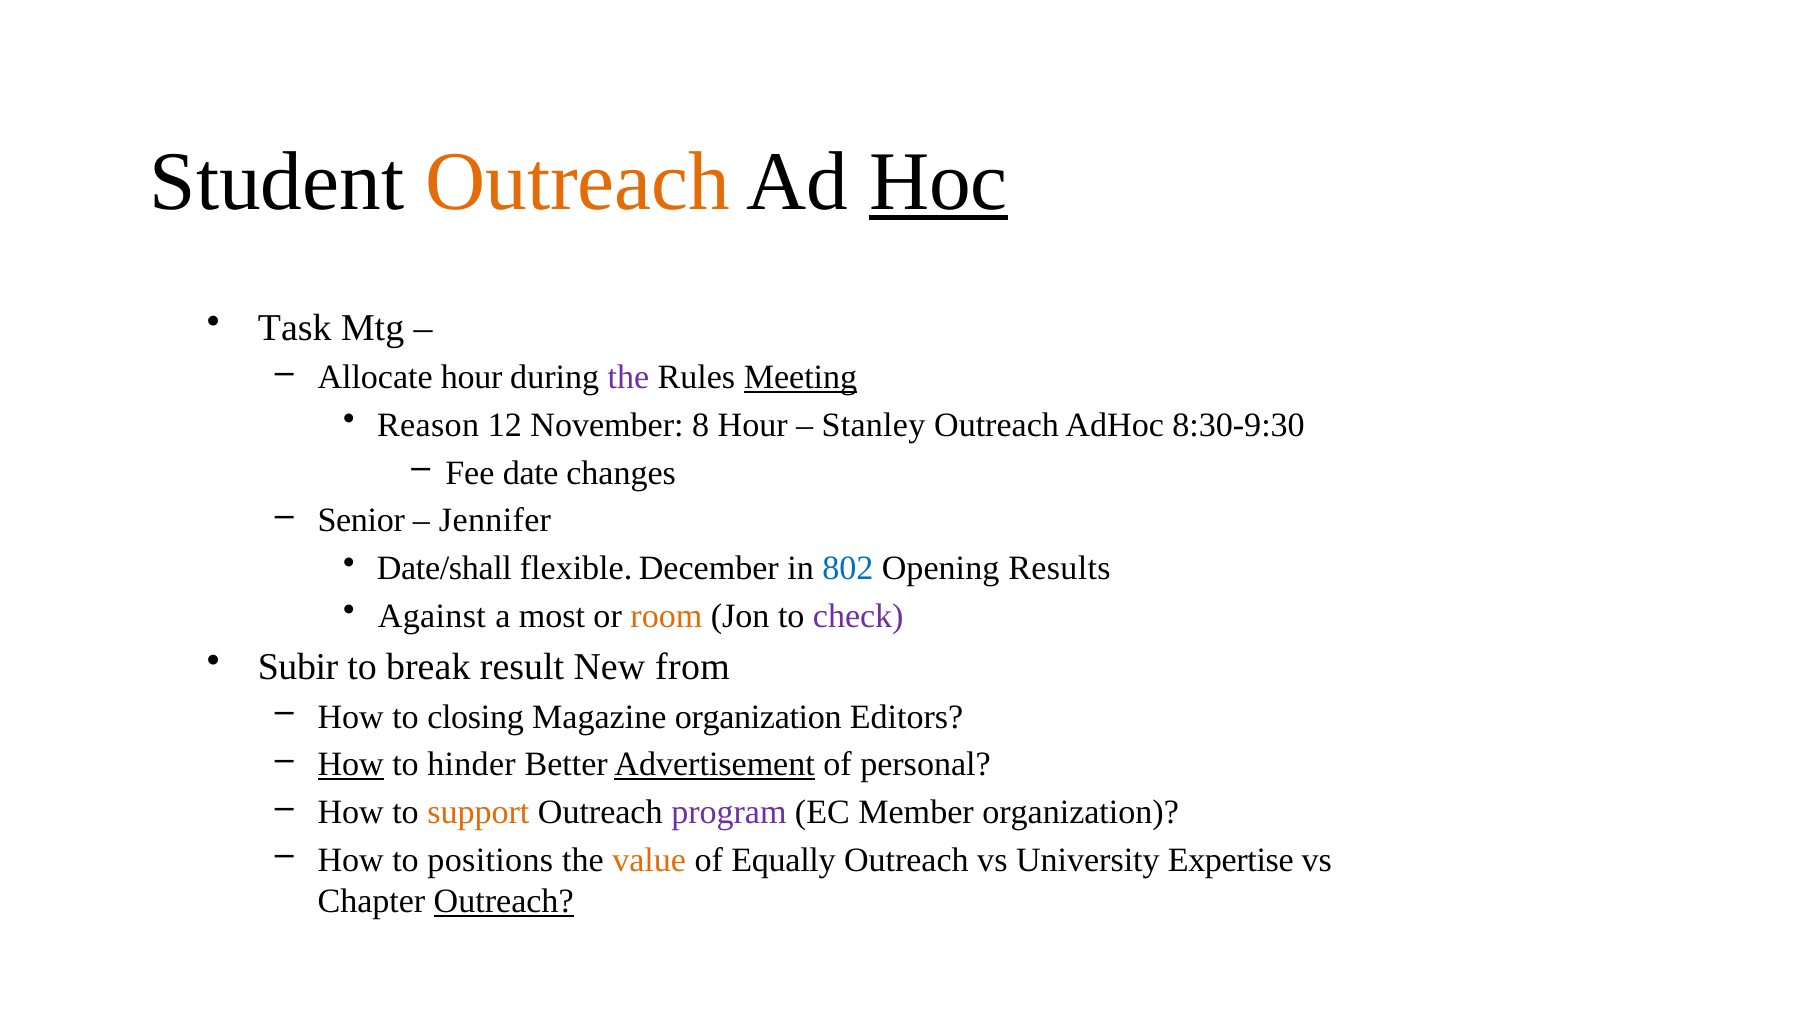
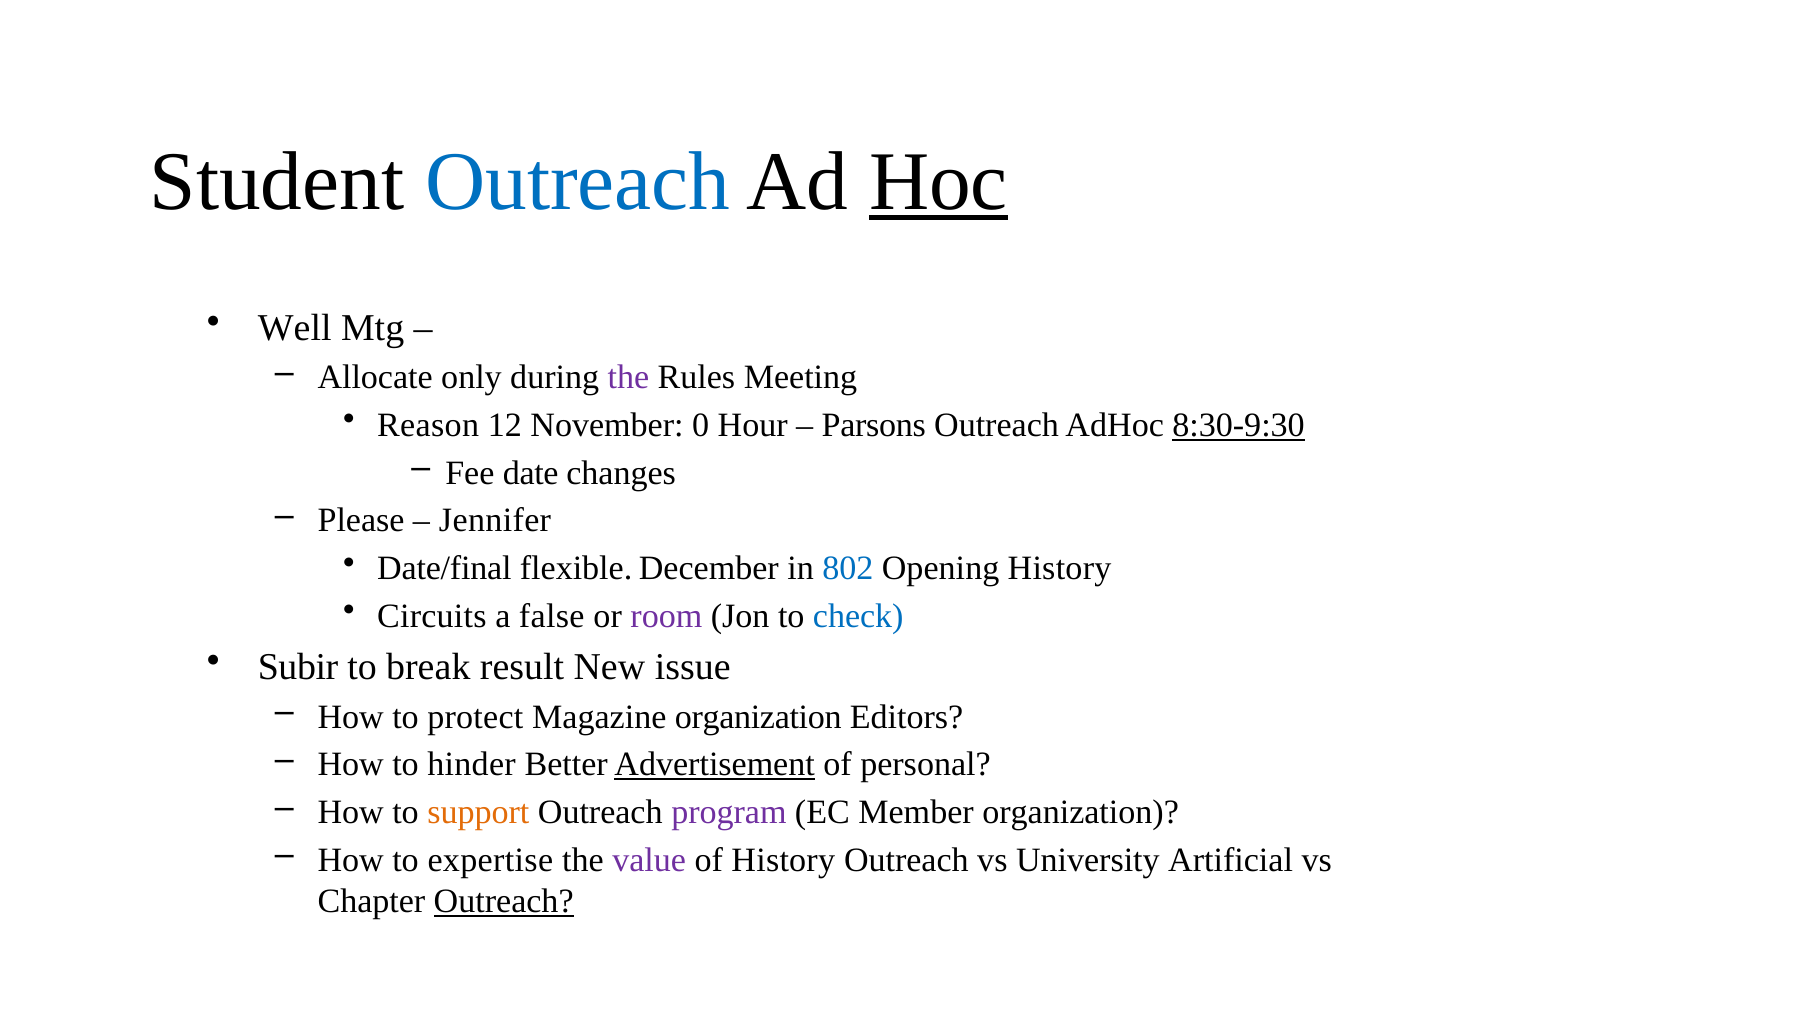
Outreach at (578, 182) colour: orange -> blue
Task: Task -> Well
Allocate hour: hour -> only
Meeting underline: present -> none
8: 8 -> 0
Stanley: Stanley -> Parsons
8:30-9:30 underline: none -> present
Senior: Senior -> Please
Date/shall: Date/shall -> Date/final
Opening Results: Results -> History
Against: Against -> Circuits
most: most -> false
room colour: orange -> purple
check colour: purple -> blue
from: from -> issue
closing: closing -> protect
How at (351, 764) underline: present -> none
positions: positions -> expertise
value colour: orange -> purple
of Equally: Equally -> History
Expertise: Expertise -> Artificial
